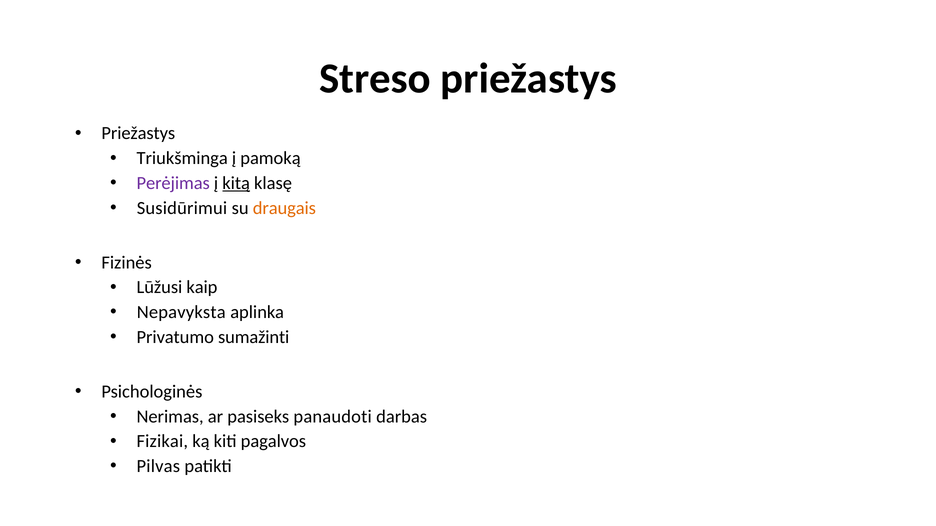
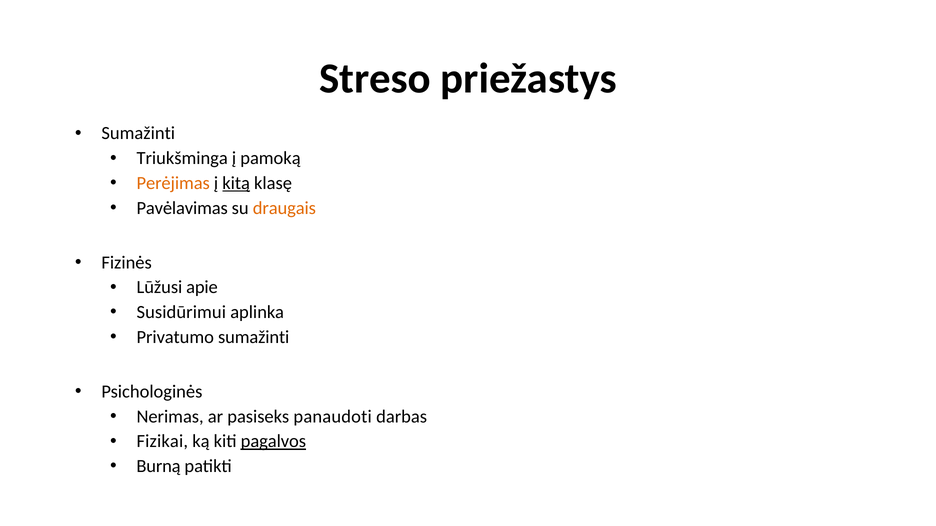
Priežastys at (138, 133): Priežastys -> Sumažinti
Perėjimas colour: purple -> orange
Susidūrimui: Susidūrimui -> Pavėlavimas
kaip: kaip -> apie
Nepavyksta: Nepavyksta -> Susidūrimui
pagalvos underline: none -> present
Pilvas: Pilvas -> Burną
